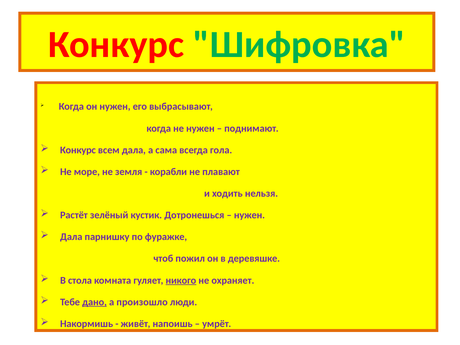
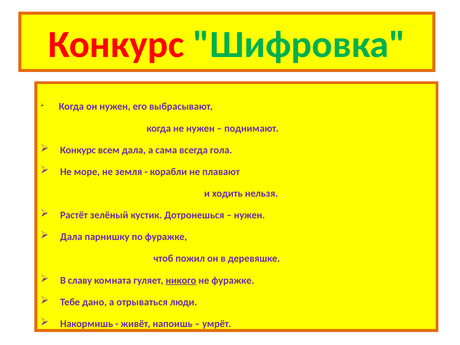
стола: стола -> славу
не охраняет: охраняет -> фуражке
дано underline: present -> none
произошло: произошло -> отрываться
